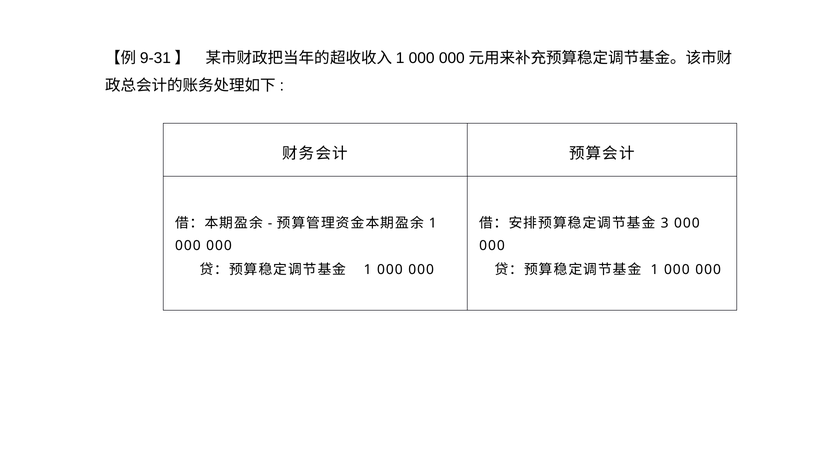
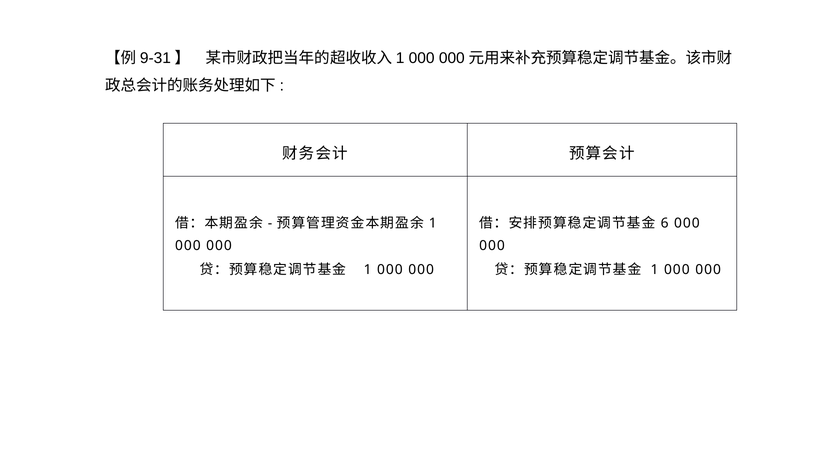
3: 3 -> 6
